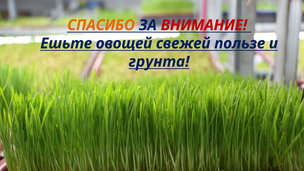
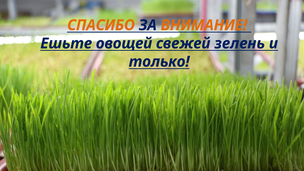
ВНИМАНИЕ colour: red -> orange
пользе: пользе -> зелень
грунта: грунта -> только
